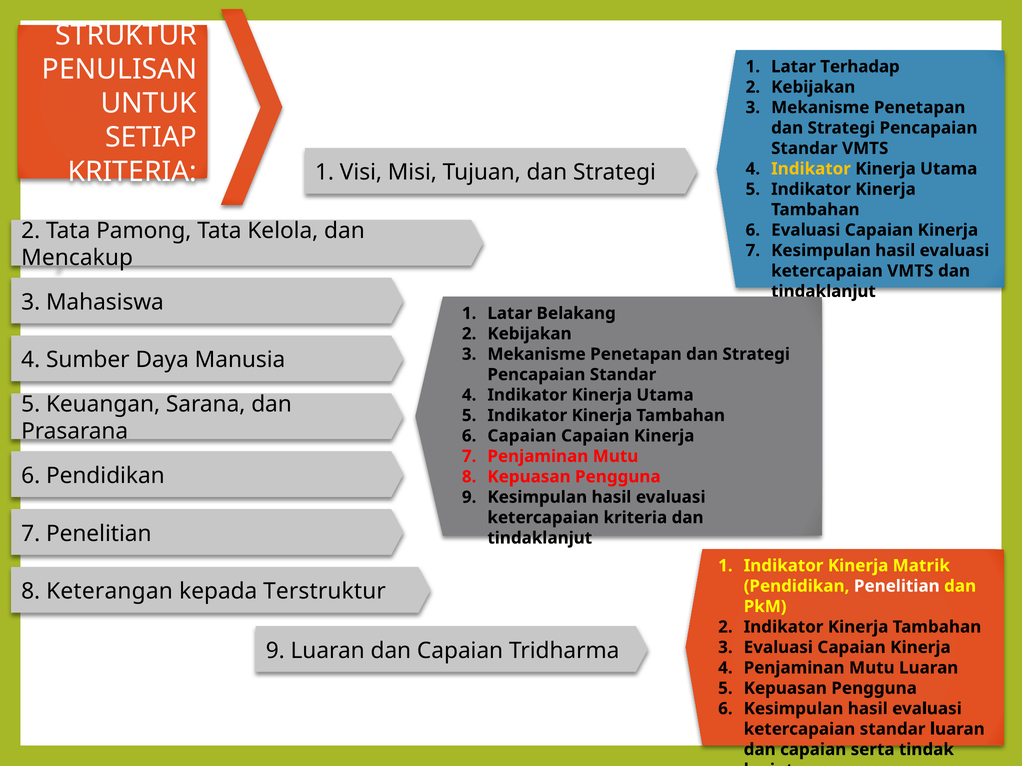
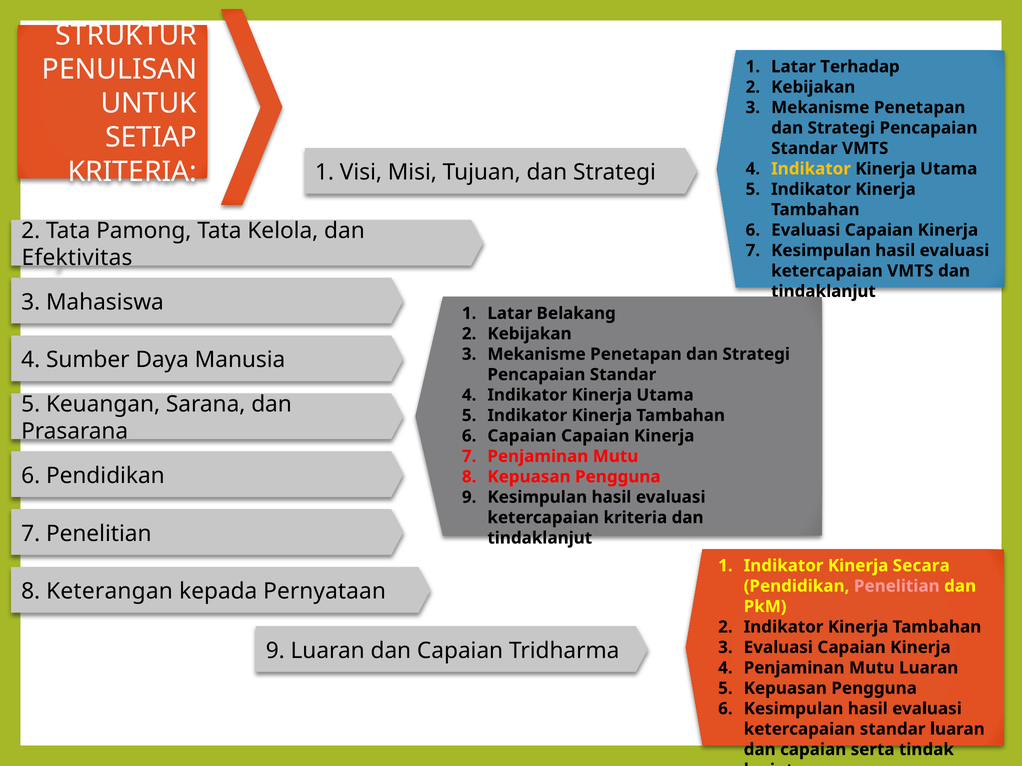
Mencakup: Mencakup -> Efektivitas
Matrik: Matrik -> Secara
Penelitian at (897, 586) colour: white -> pink
Terstruktur: Terstruktur -> Pernyataan
